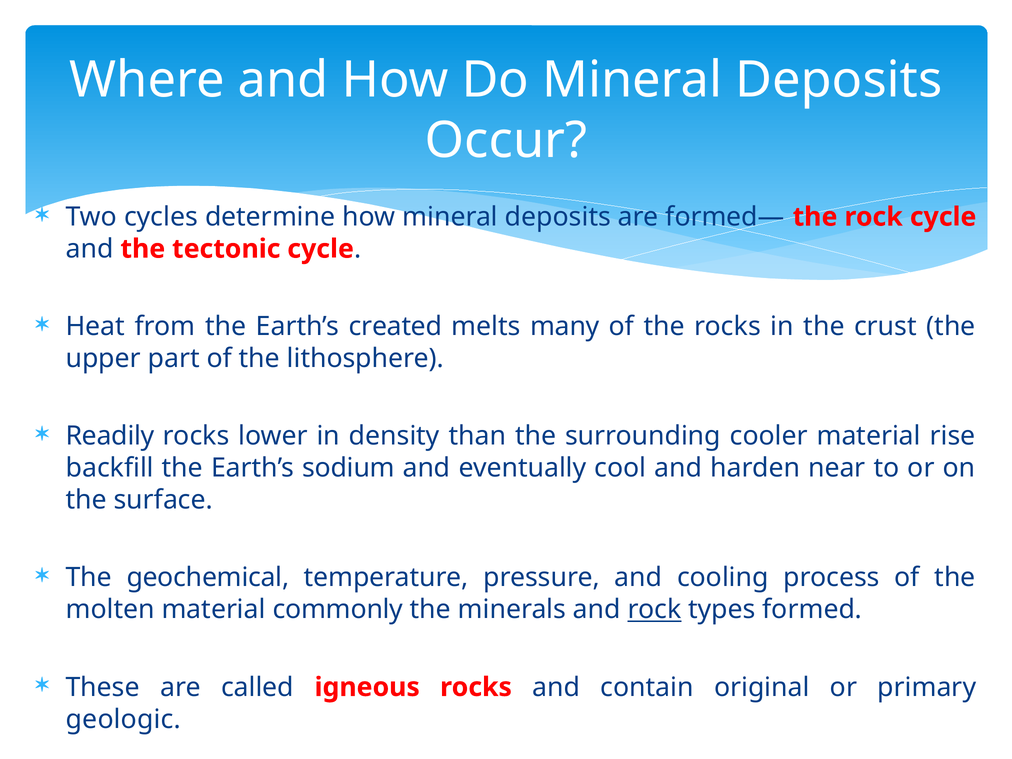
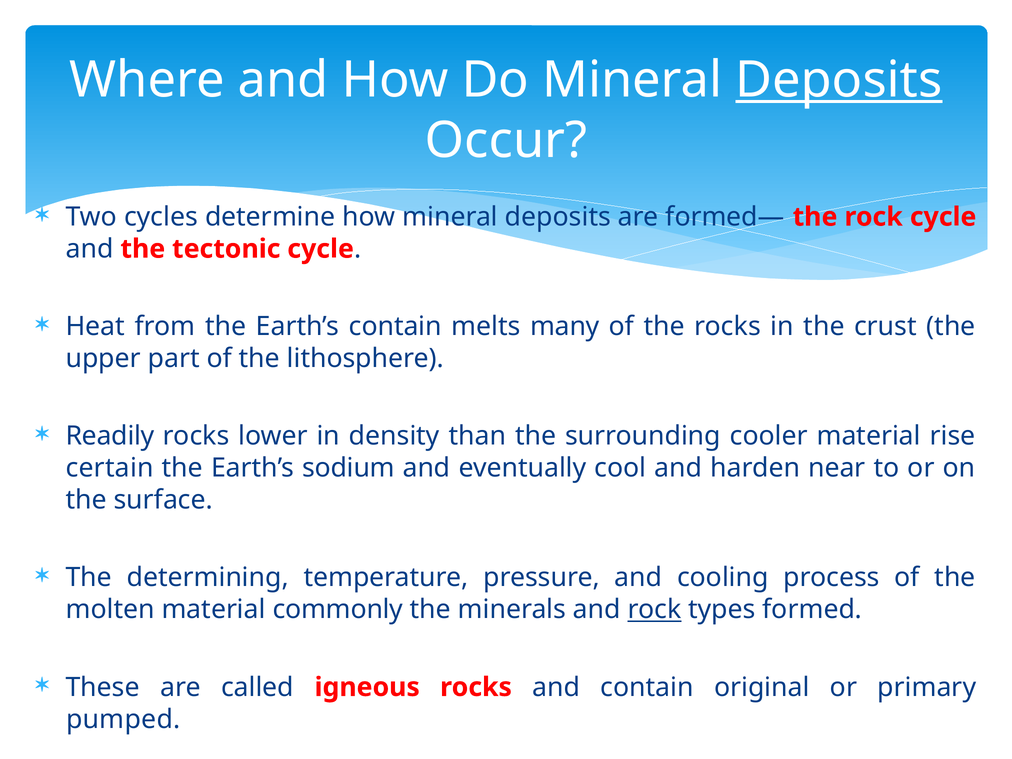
Deposits at (839, 80) underline: none -> present
Earth’s created: created -> contain
backfill: backfill -> certain
geochemical: geochemical -> determining
geologic: geologic -> pumped
